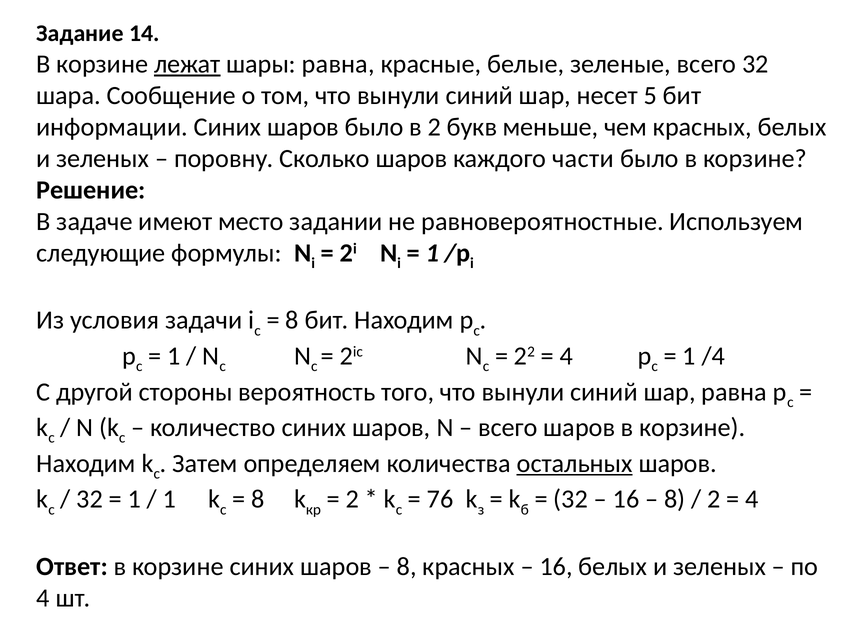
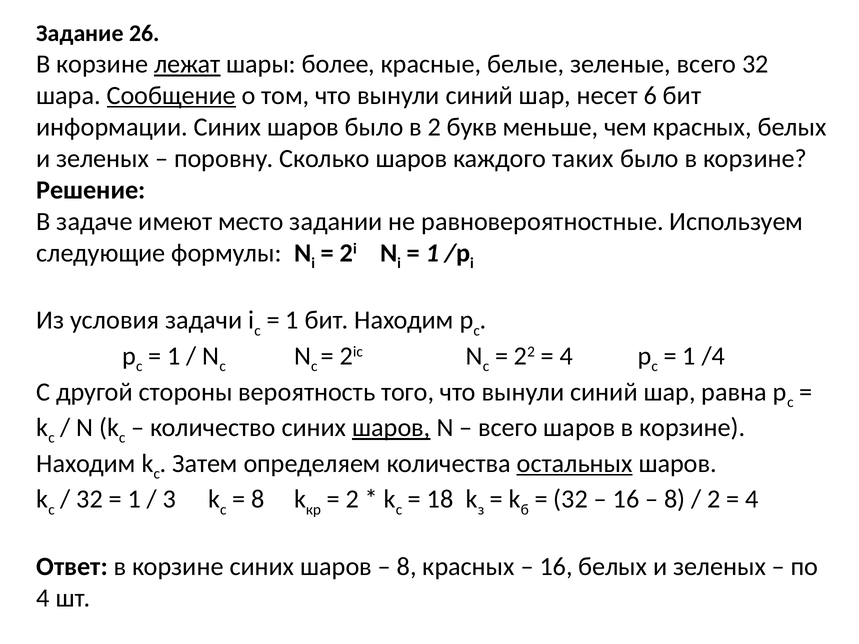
14: 14 -> 26
шары равна: равна -> более
Сообщение underline: none -> present
5: 5 -> 6
части: части -> таких
8 at (292, 320): 8 -> 1
шаров at (391, 428) underline: none -> present
1 at (170, 500): 1 -> 3
76: 76 -> 18
